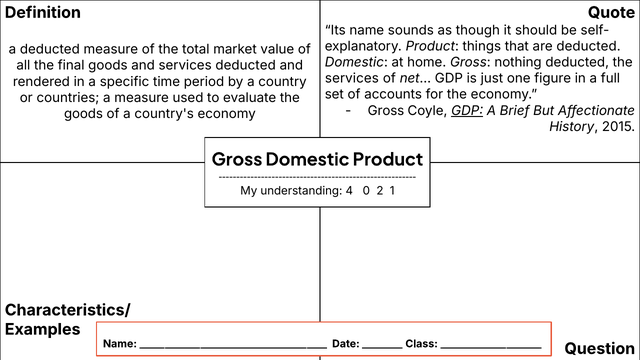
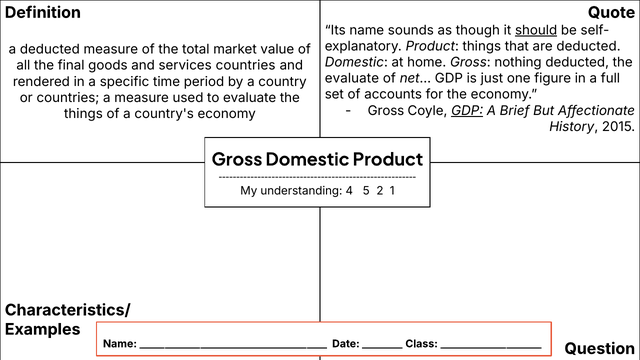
should underline: none -> present
services deducted: deducted -> countries
services at (352, 78): services -> evaluate
goods at (83, 114): goods -> things
0: 0 -> 5
